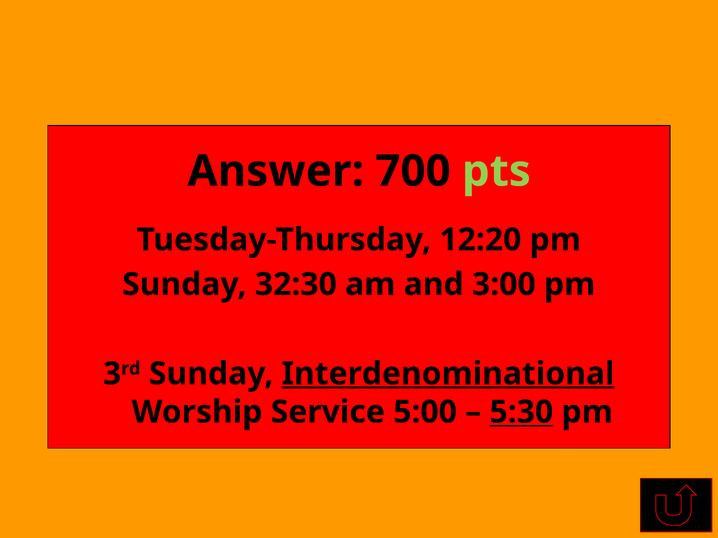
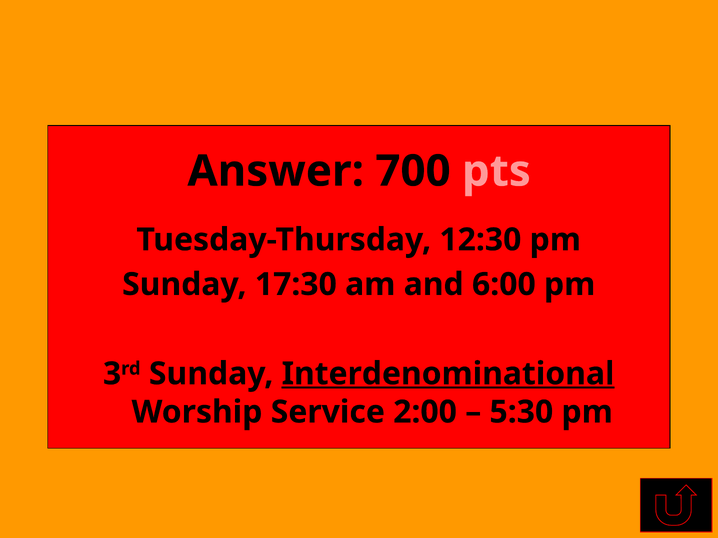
pts colour: light green -> pink
12:20: 12:20 -> 12:30
32:30: 32:30 -> 17:30
3:00: 3:00 -> 6:00
5:00: 5:00 -> 2:00
5:30 underline: present -> none
